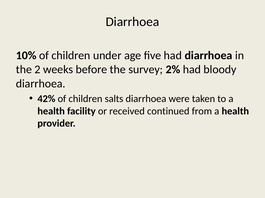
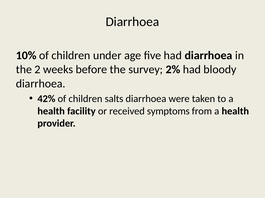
continued: continued -> symptoms
